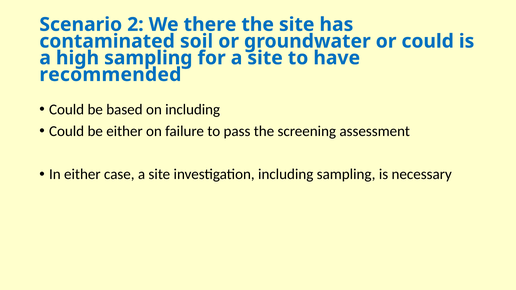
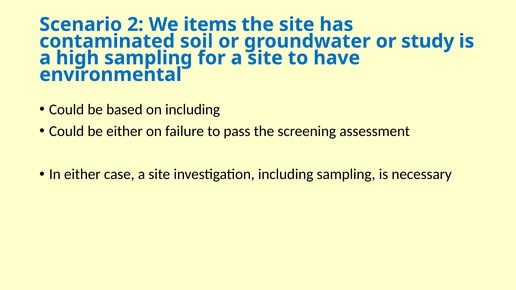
there: there -> items
or could: could -> study
recommended: recommended -> environmental
